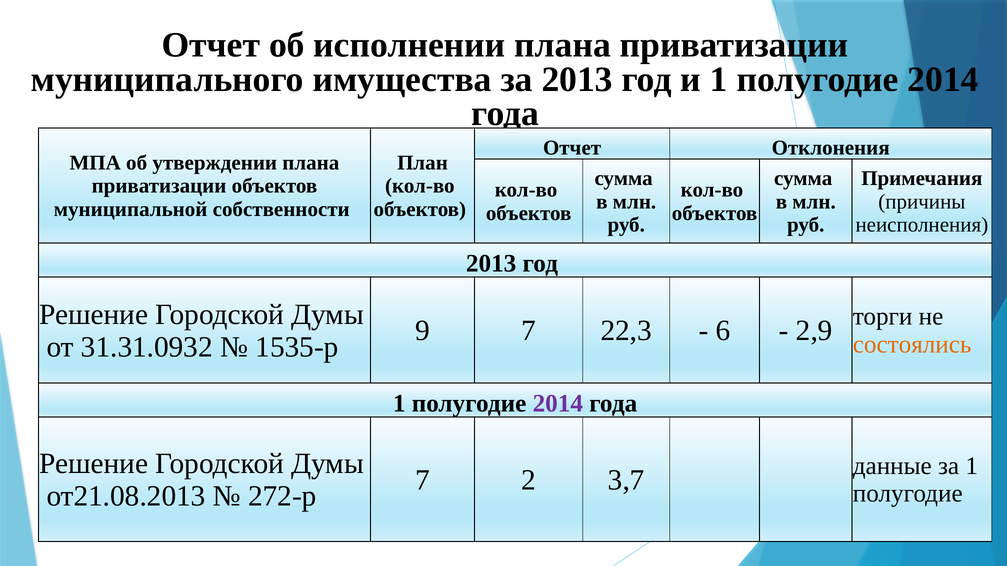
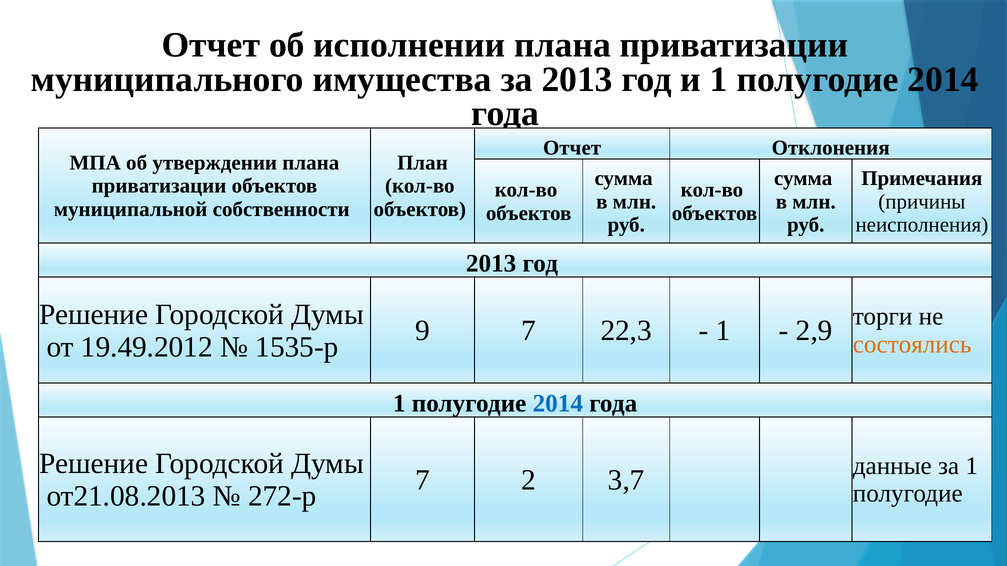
6 at (723, 331): 6 -> 1
31.31.0932: 31.31.0932 -> 19.49.2012
2014 at (558, 404) colour: purple -> blue
